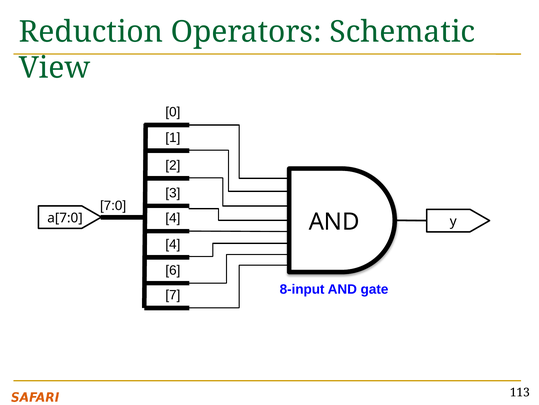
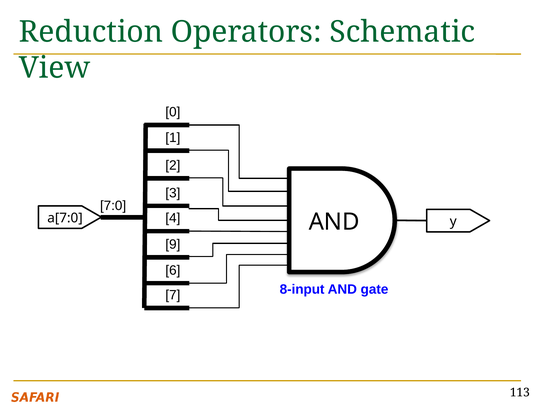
4 at (173, 244): 4 -> 9
